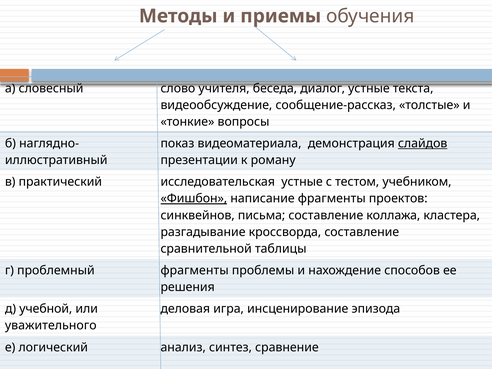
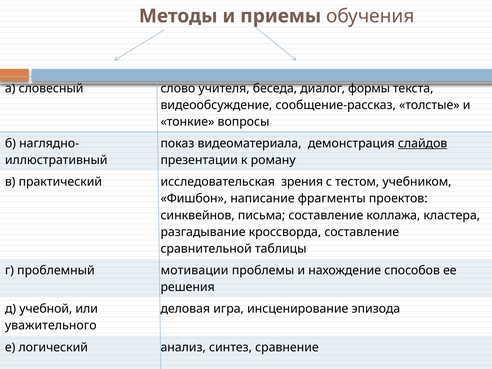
диалог устные: устные -> формы
исследовательская устные: устные -> зрения
Фишбон underline: present -> none
проблемный фрагменты: фрагменты -> мотивации
